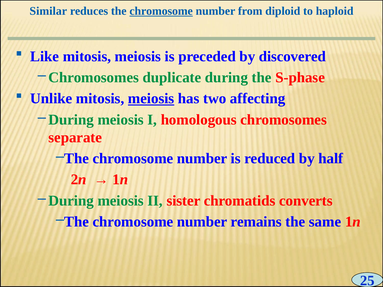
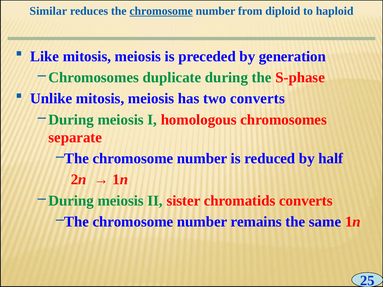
discovered: discovered -> generation
meiosis at (151, 99) underline: present -> none
two affecting: affecting -> converts
